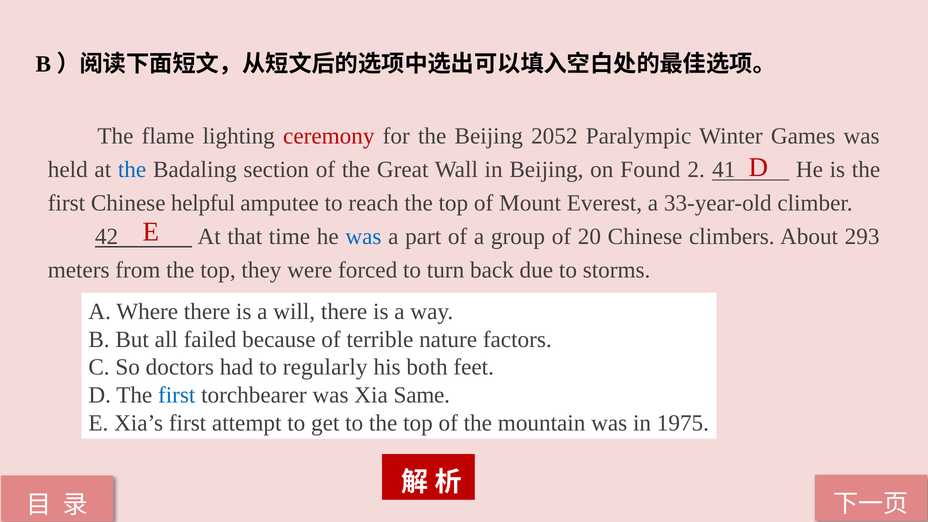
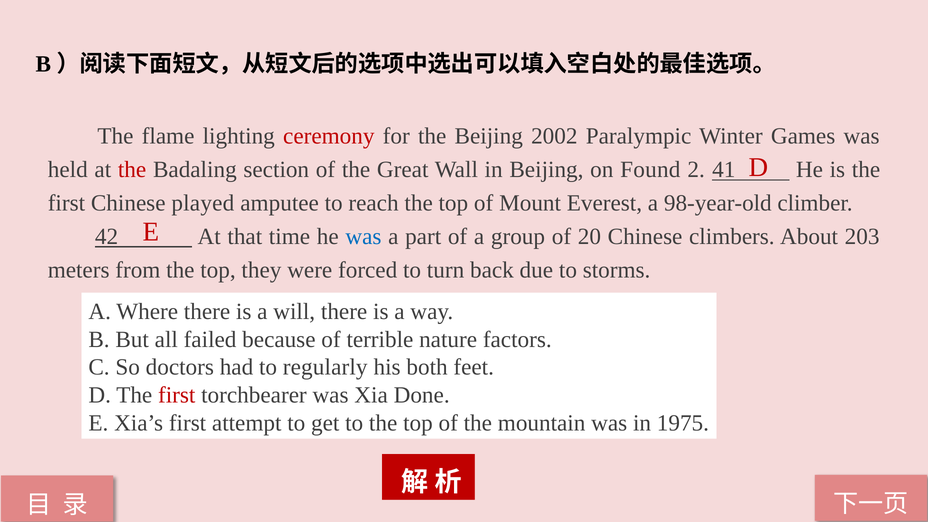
2052: 2052 -> 2002
the at (132, 170) colour: blue -> red
helpful: helpful -> played
33-year-old: 33-year-old -> 98-year-old
293: 293 -> 203
first at (177, 395) colour: blue -> red
Same: Same -> Done
